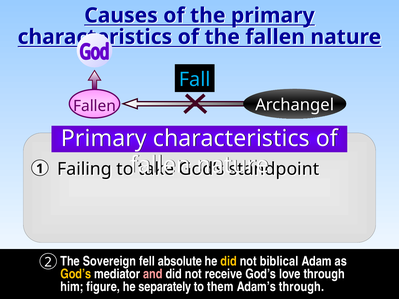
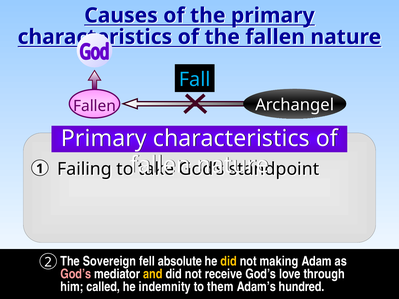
biblical: biblical -> making
God’s at (76, 274) colour: yellow -> pink
and colour: pink -> yellow
figure: figure -> called
separately: separately -> indemnity
Adam’s through: through -> hundred
